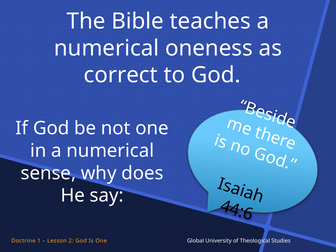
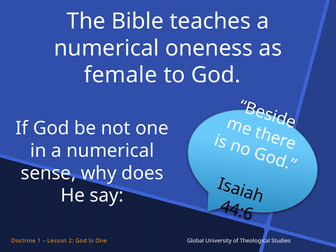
correct: correct -> female
